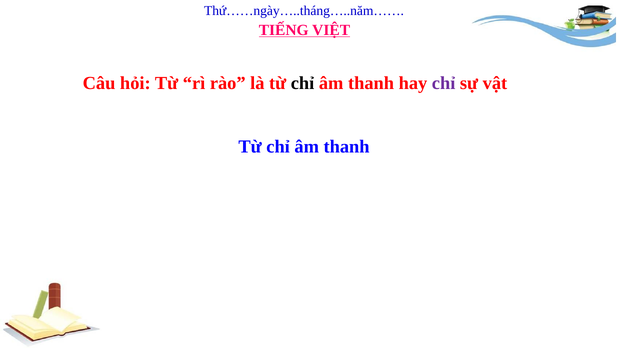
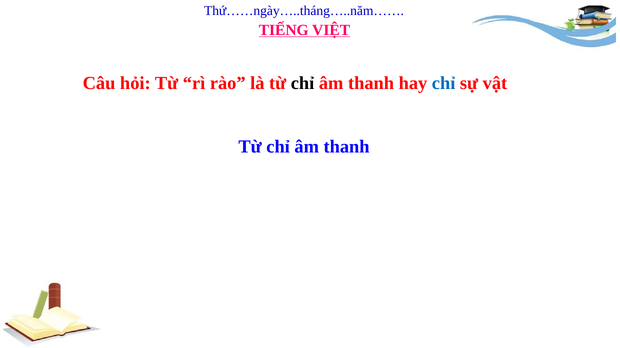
chỉ at (444, 83) colour: purple -> blue
